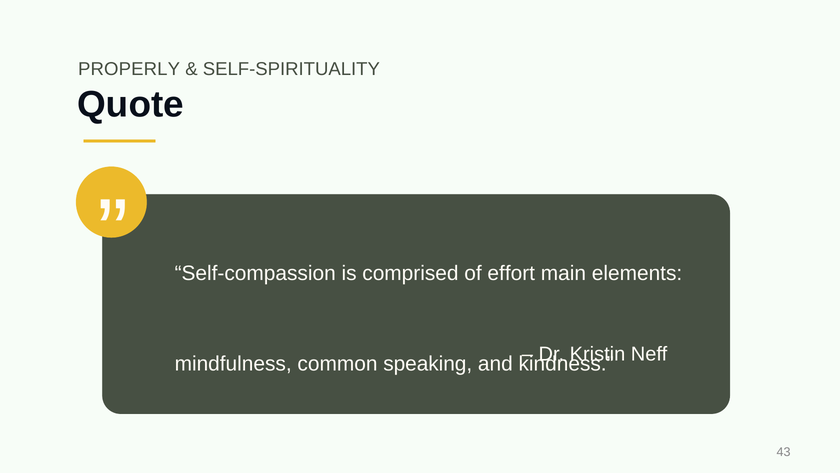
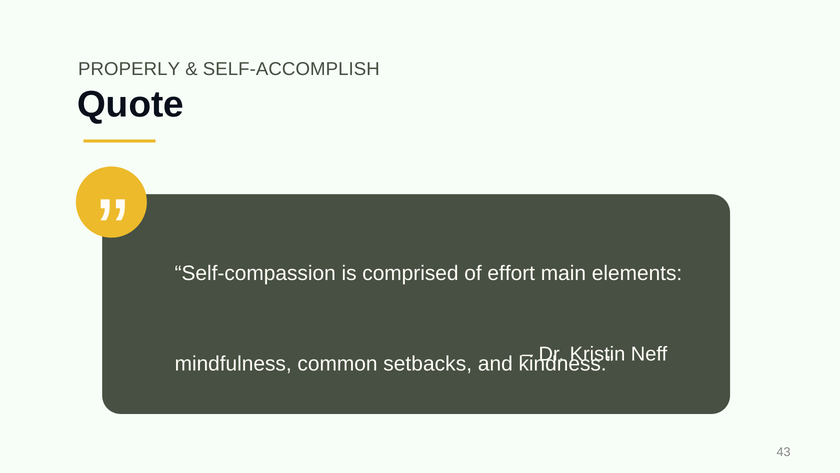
SELF-SPIRITUALITY: SELF-SPIRITUALITY -> SELF-ACCOMPLISH
speaking: speaking -> setbacks
